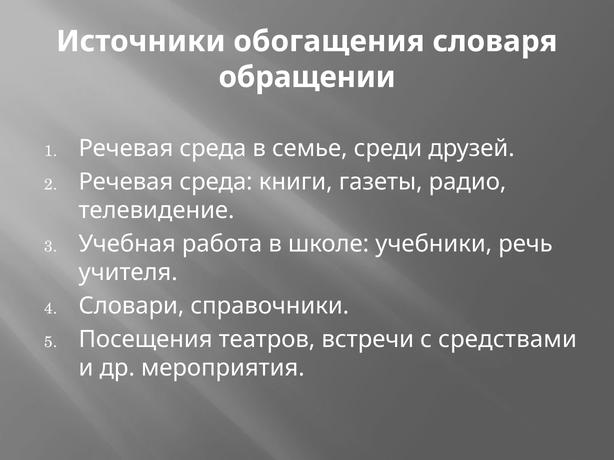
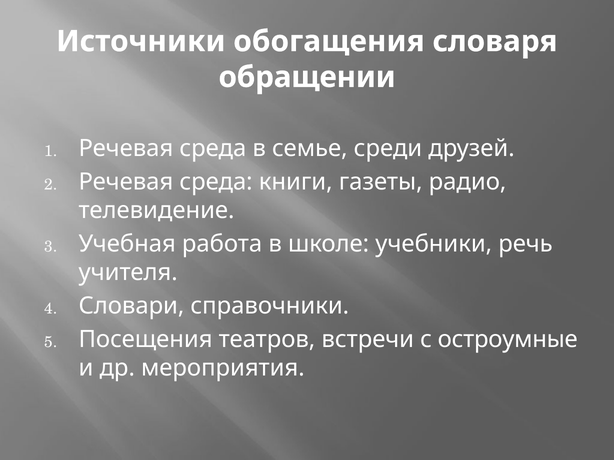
средствами: средствами -> остроумные
